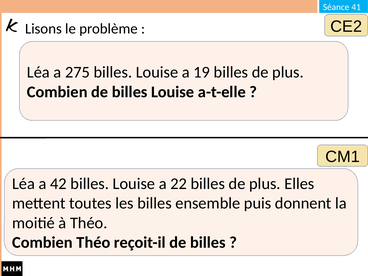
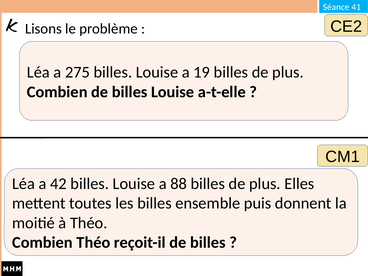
22: 22 -> 88
